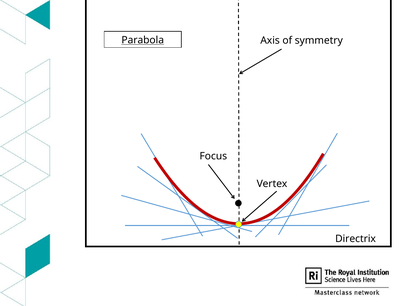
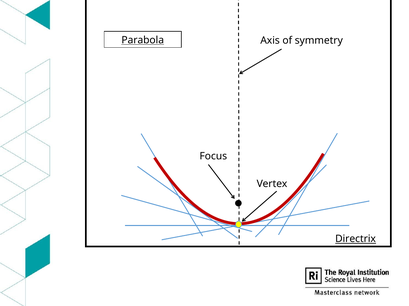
Directrix underline: none -> present
